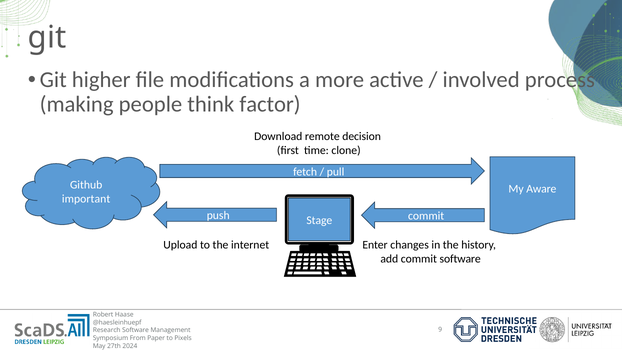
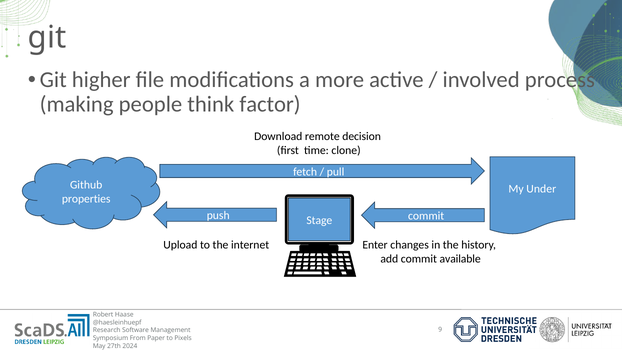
Aware: Aware -> Under
important: important -> properties
commit software: software -> available
